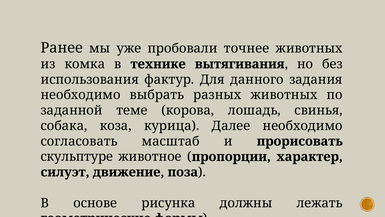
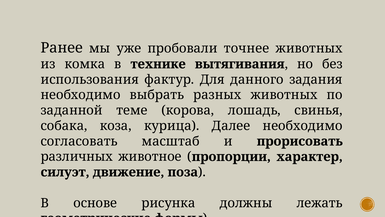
скульптуре: скульптуре -> различных
